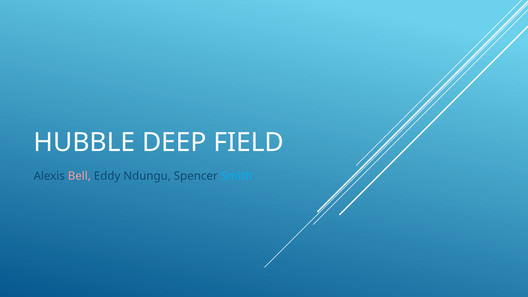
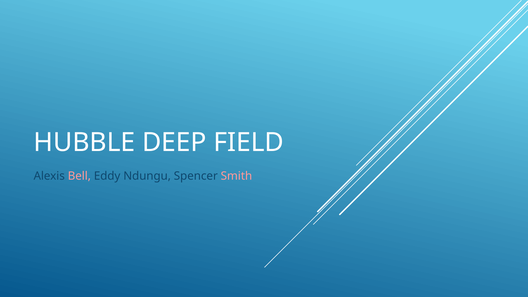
Smith colour: light blue -> pink
